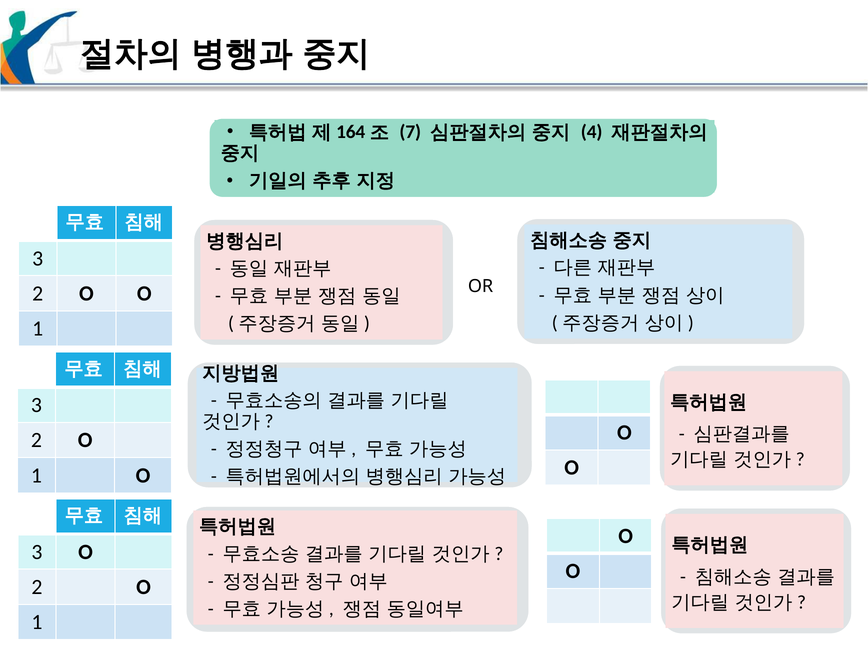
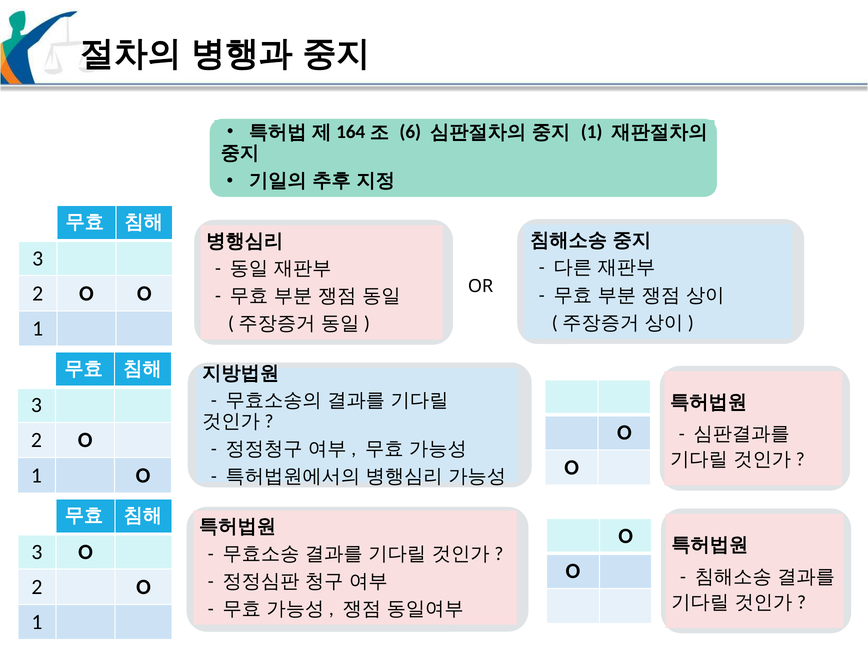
7: 7 -> 6
4 at (592, 132): 4 -> 1
